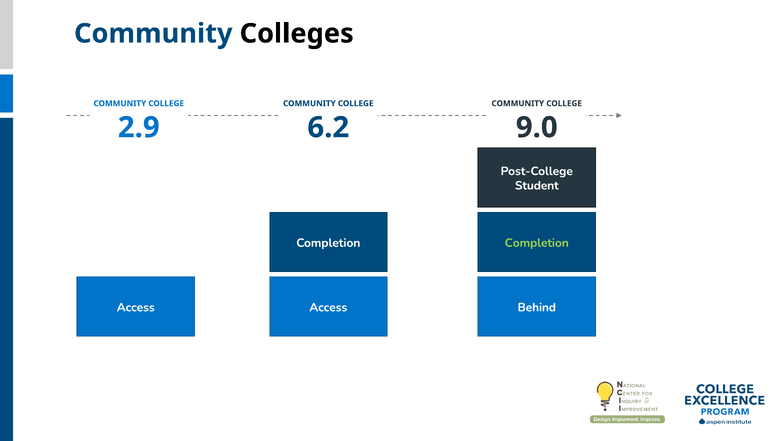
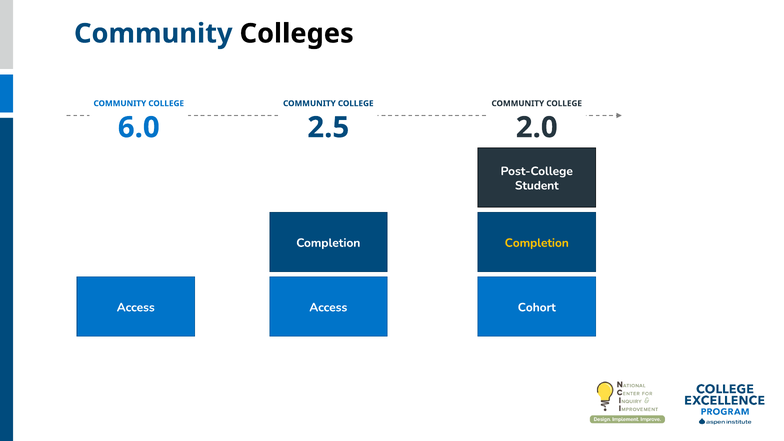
2.9: 2.9 -> 6.0
6.2: 6.2 -> 2.5
9.0: 9.0 -> 2.0
Completion at (537, 243) colour: light green -> yellow
Behind: Behind -> Cohort
